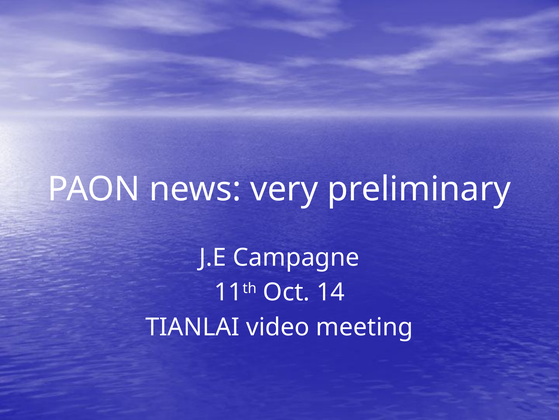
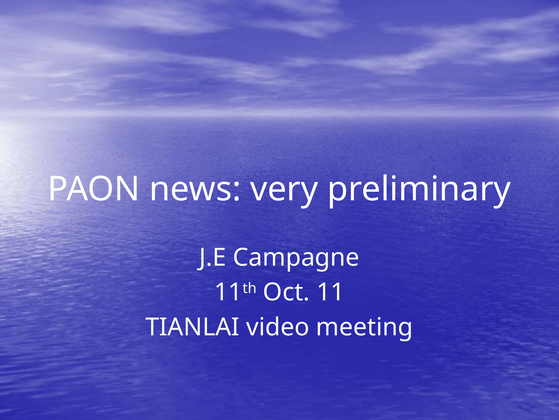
14: 14 -> 11
